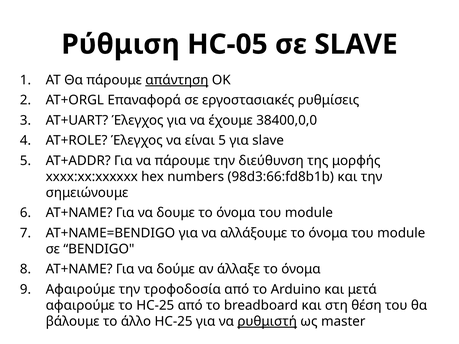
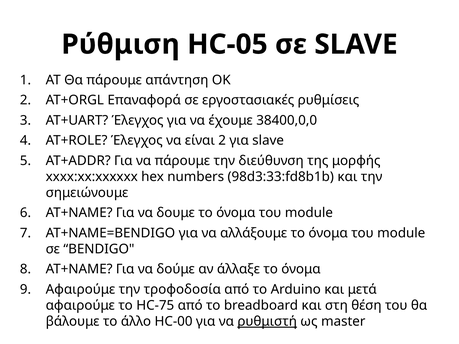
απάντηση underline: present -> none
είναι 5: 5 -> 2
98d3:66:fd8b1b: 98d3:66:fd8b1b -> 98d3:33:fd8b1b
το HC-25: HC-25 -> HC-75
άλλο HC-25: HC-25 -> HC-00
